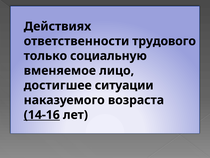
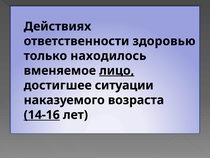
трудового: трудового -> здоровью
социальную: социальную -> находилось
лицо underline: none -> present
